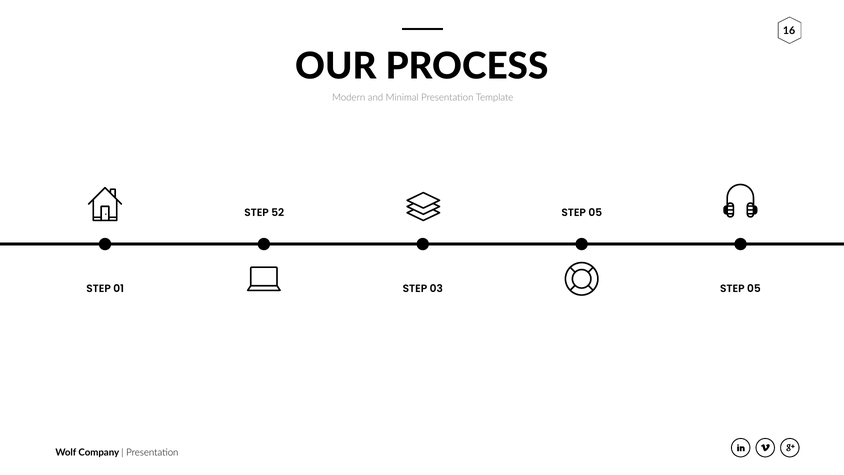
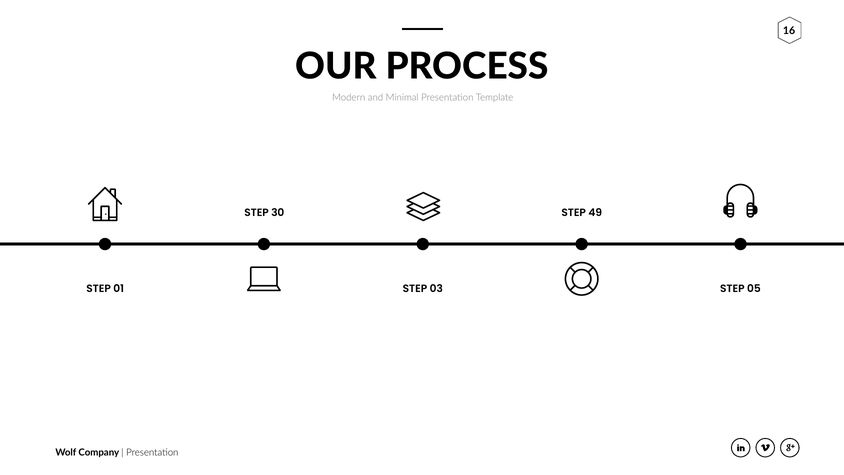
52: 52 -> 30
05 at (595, 213): 05 -> 49
